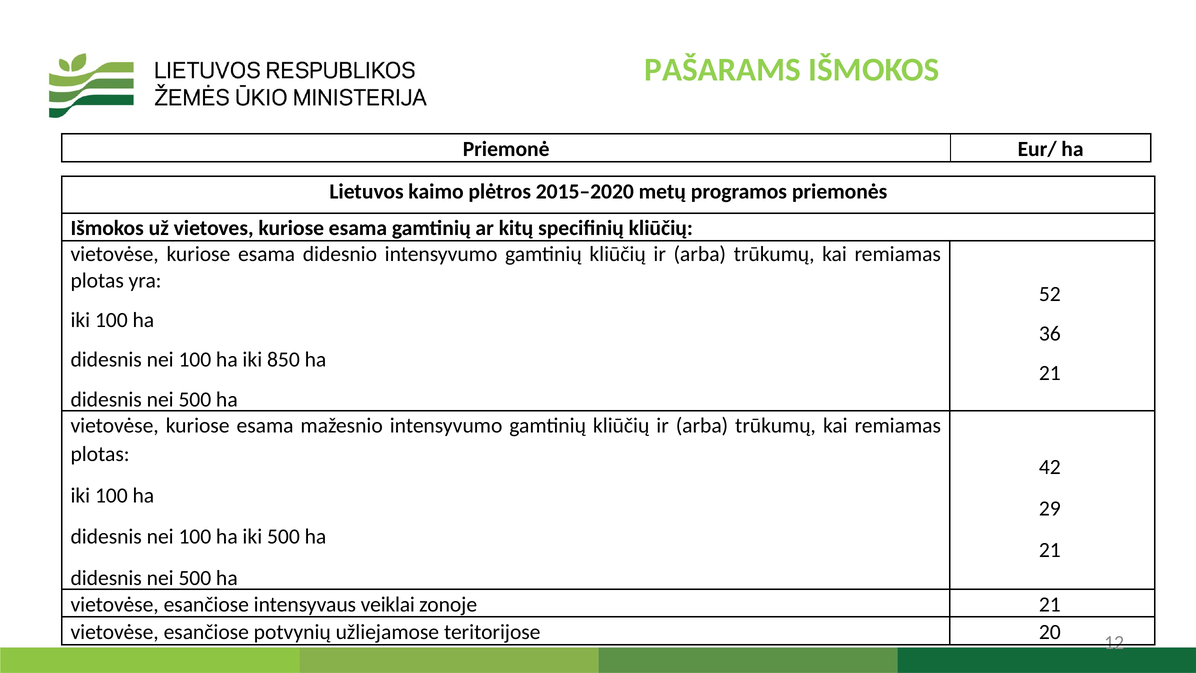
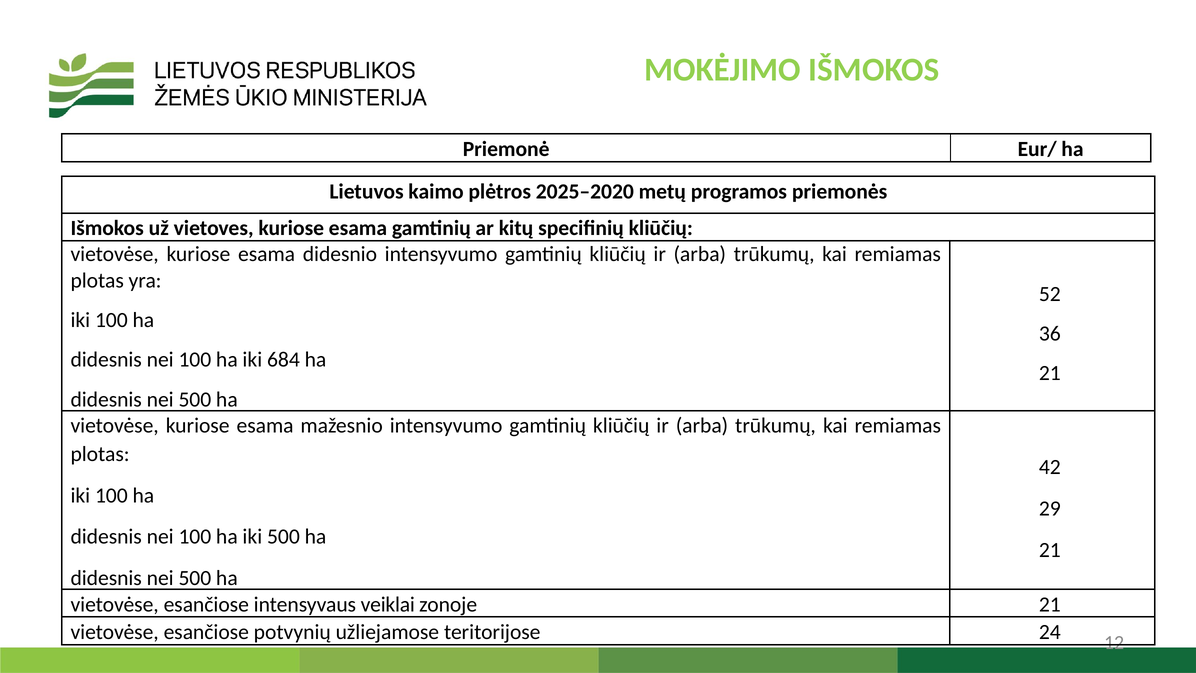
PAŠARAMS: PAŠARAMS -> MOKĖJIMO
2015–2020: 2015–2020 -> 2025–2020
850: 850 -> 684
20: 20 -> 24
